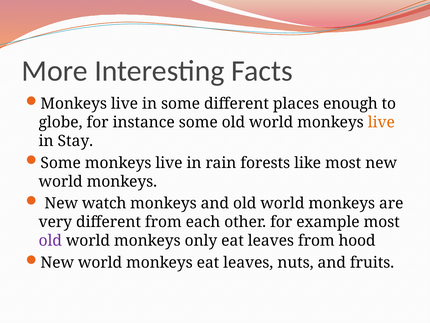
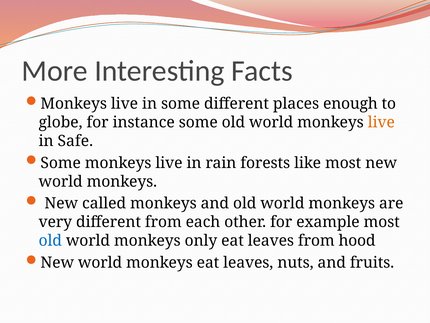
Stay: Stay -> Safe
watch: watch -> called
old at (50, 240) colour: purple -> blue
